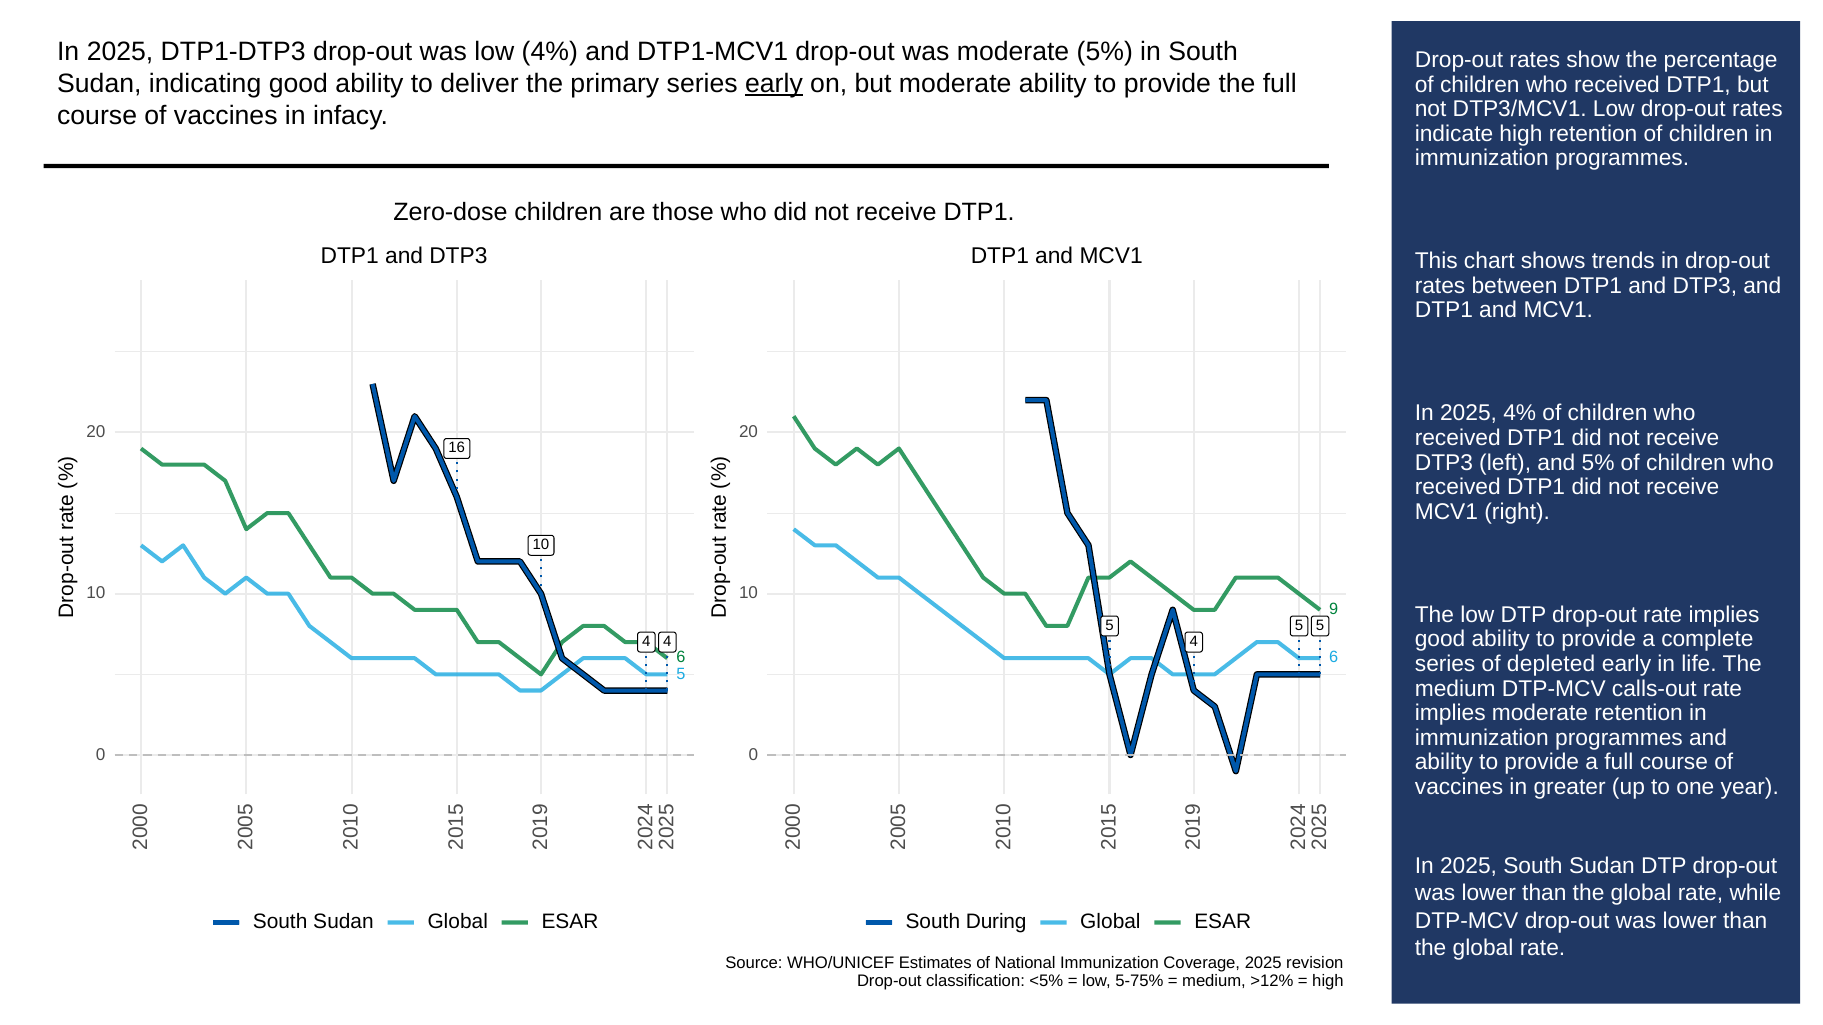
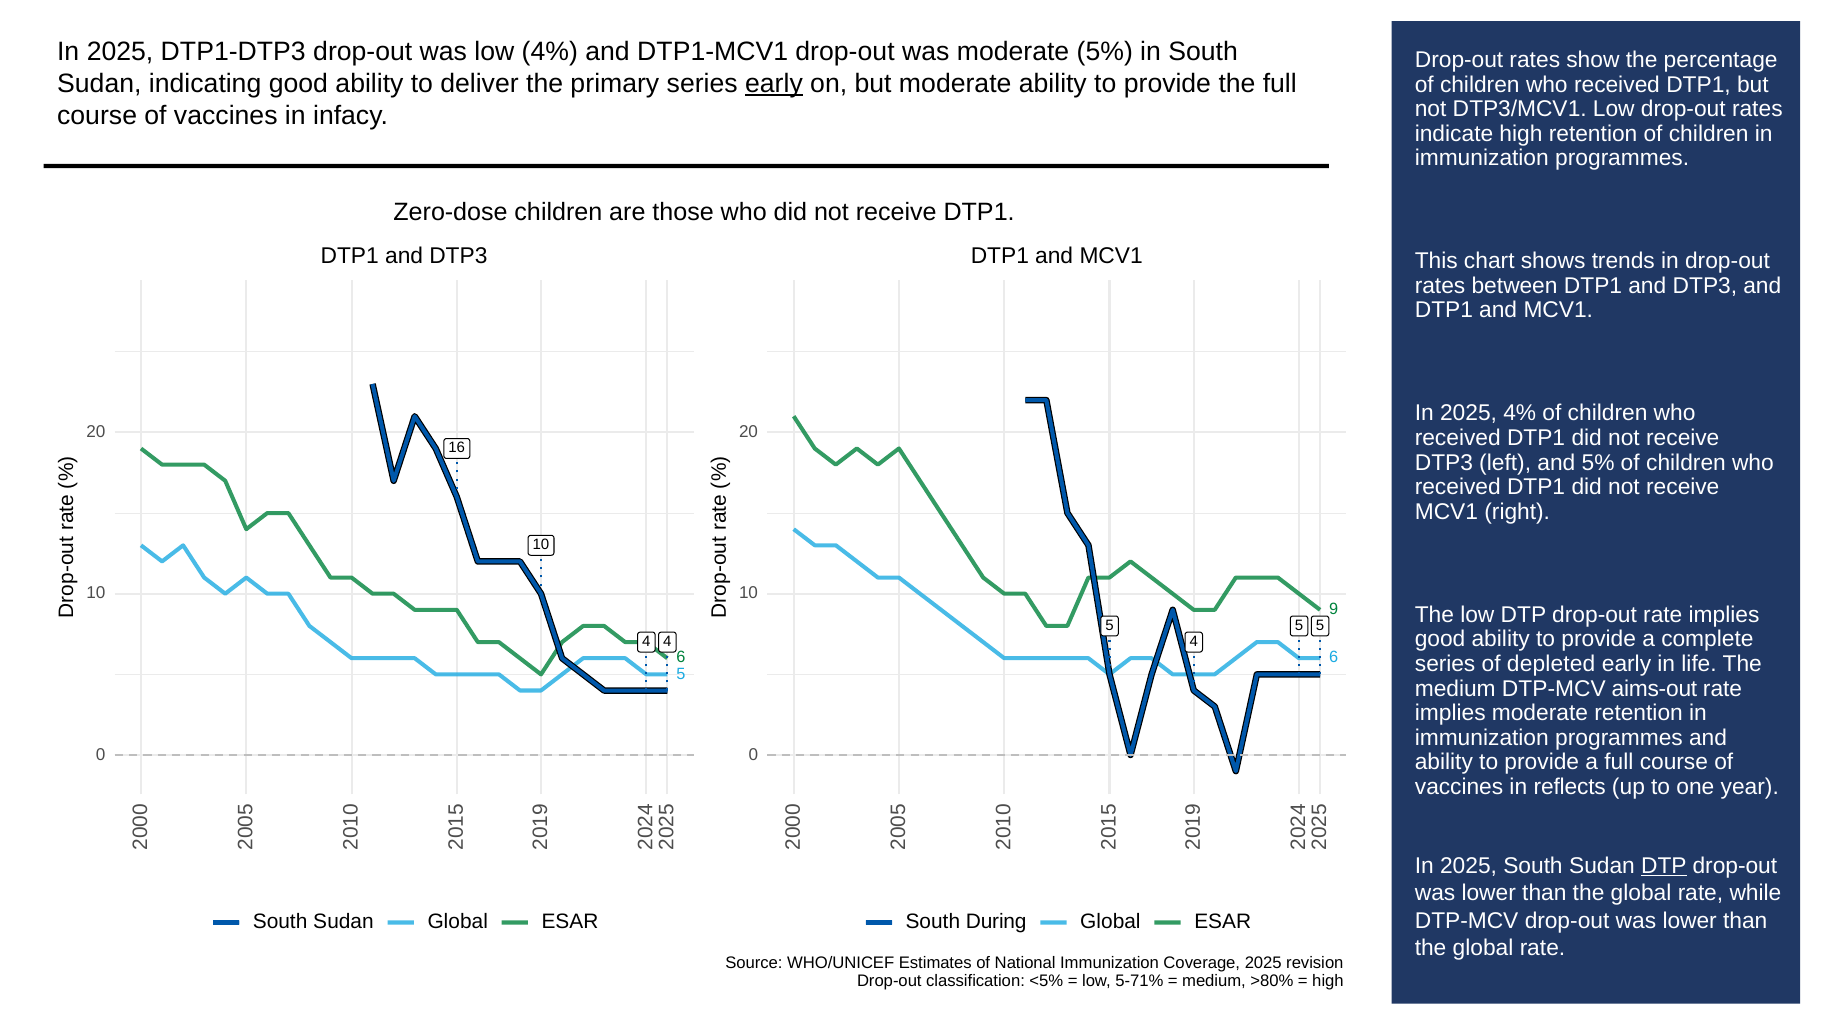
calls-out: calls-out -> aims-out
greater: greater -> reflects
DTP at (1664, 866) underline: none -> present
5-75%: 5-75% -> 5-71%
>12%: >12% -> >80%
